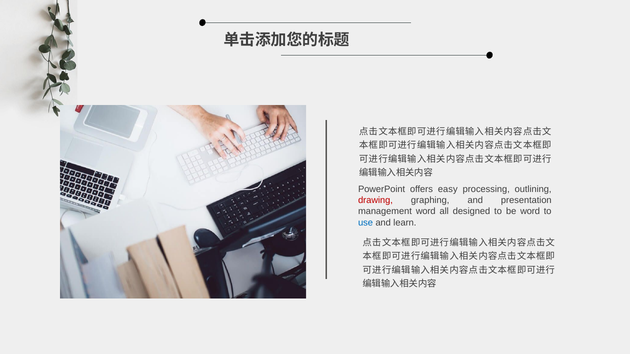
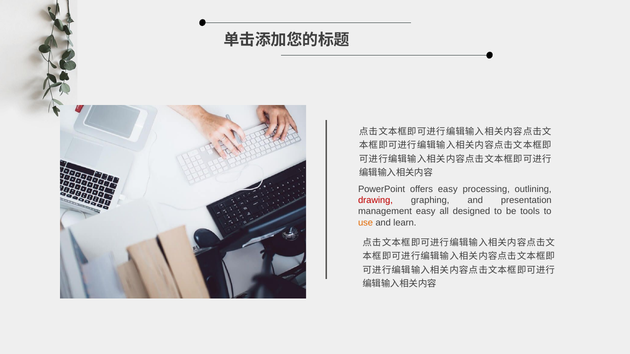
management word: word -> easy
be word: word -> tools
use colour: blue -> orange
